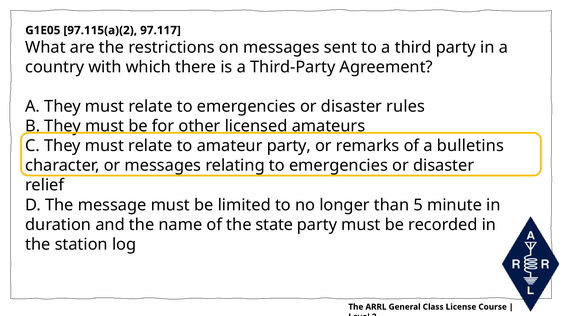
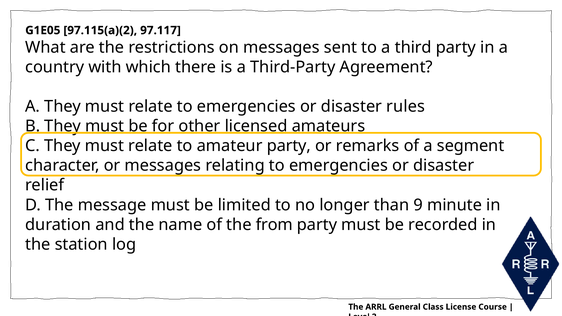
bulletins: bulletins -> segment
5: 5 -> 9
state: state -> from
